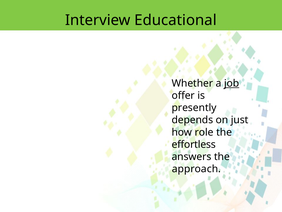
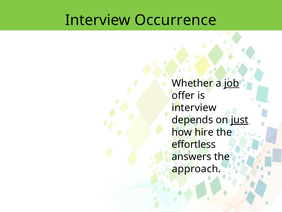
Educational: Educational -> Occurrence
presently at (194, 108): presently -> interview
just underline: none -> present
role: role -> hire
